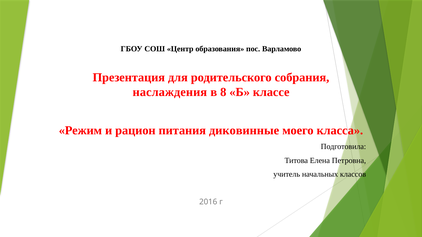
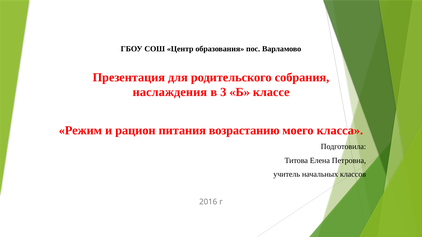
8: 8 -> 3
диковинные: диковинные -> возрастанию
